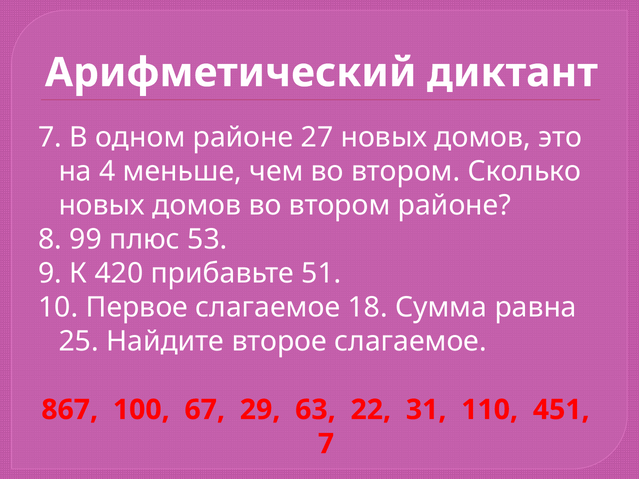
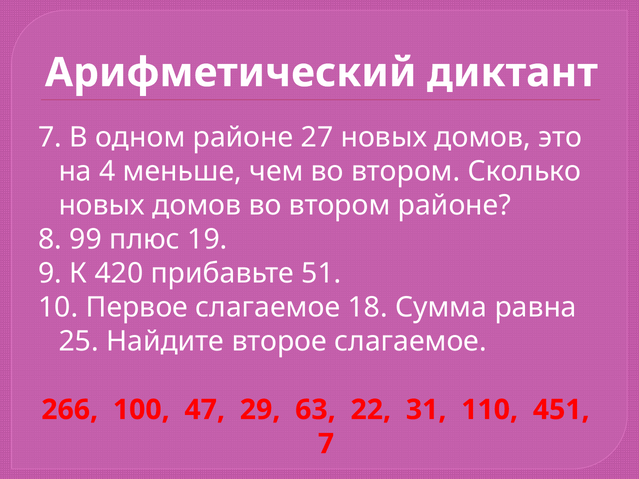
53: 53 -> 19
867: 867 -> 266
67: 67 -> 47
